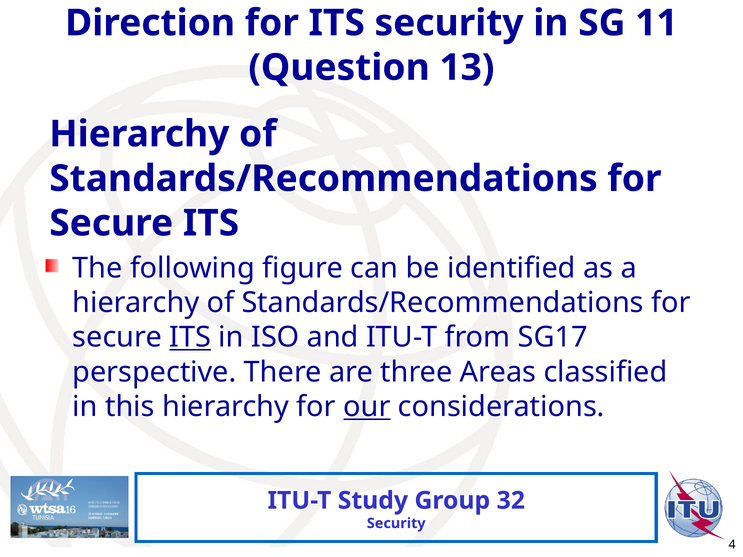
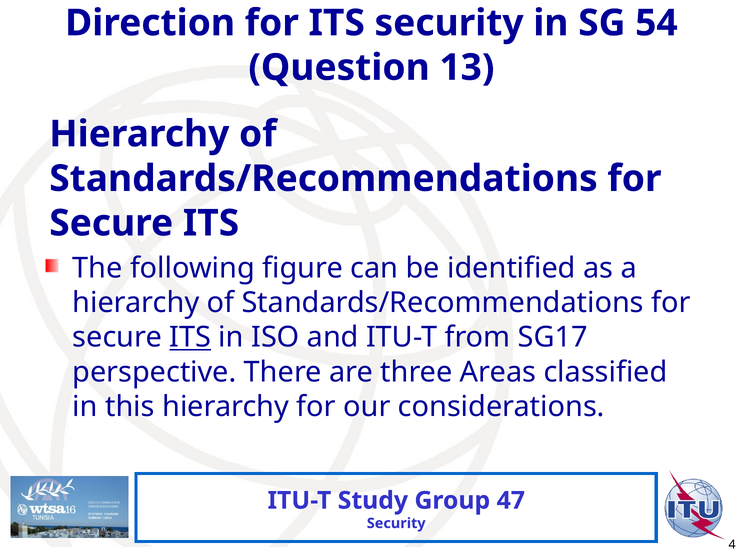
11: 11 -> 54
our underline: present -> none
32: 32 -> 47
